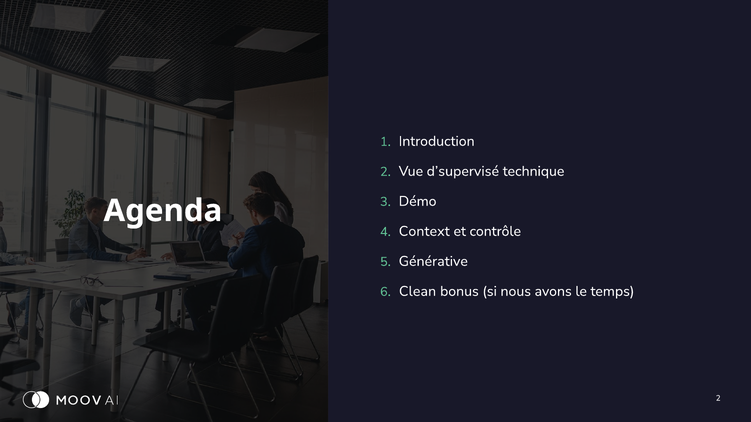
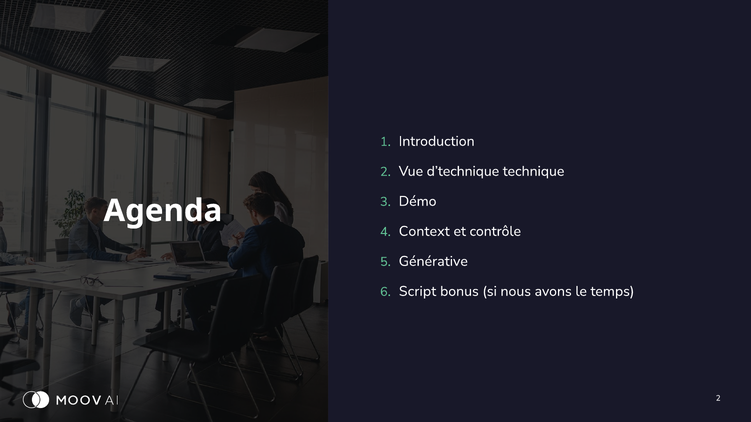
d’supervisé: d’supervisé -> d’technique
Clean: Clean -> Script
